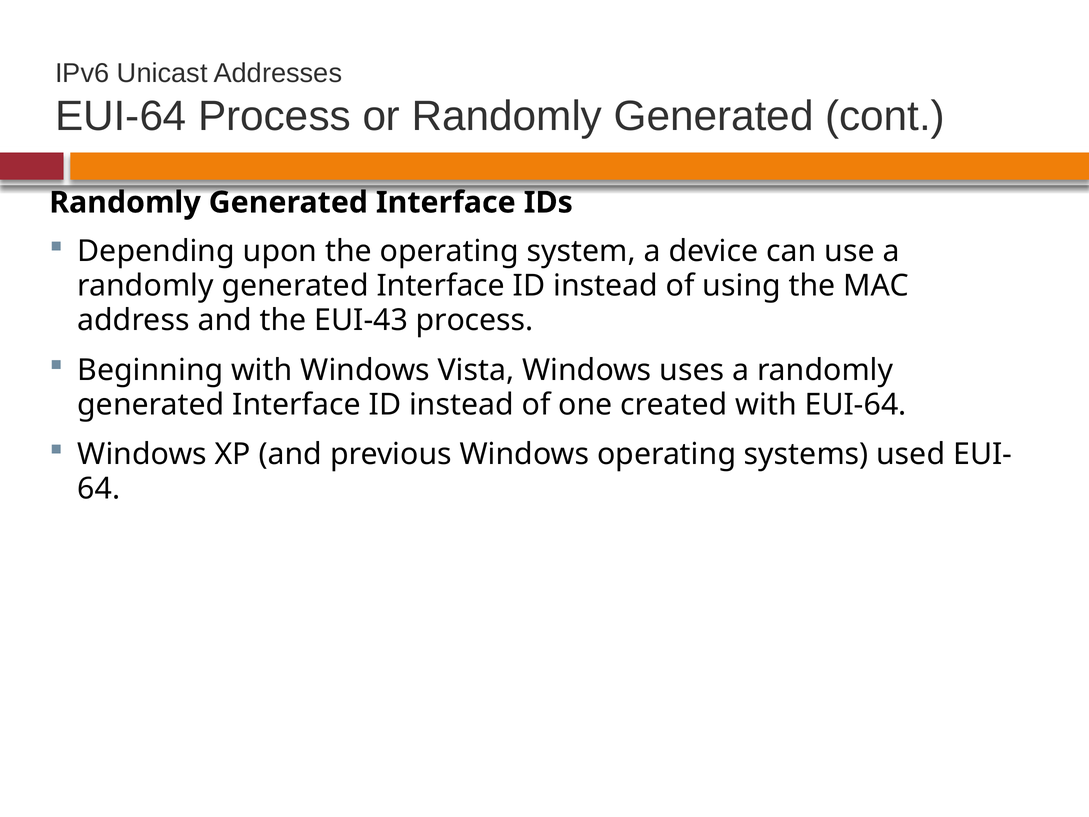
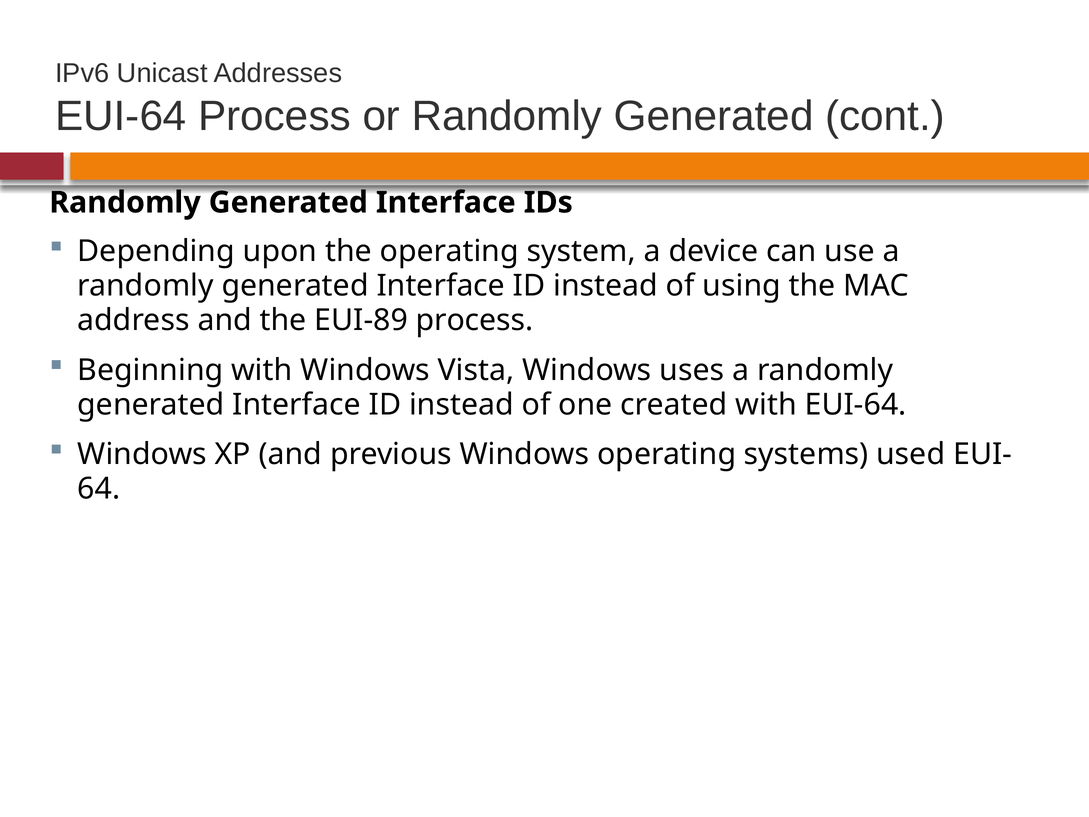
EUI-43: EUI-43 -> EUI-89
